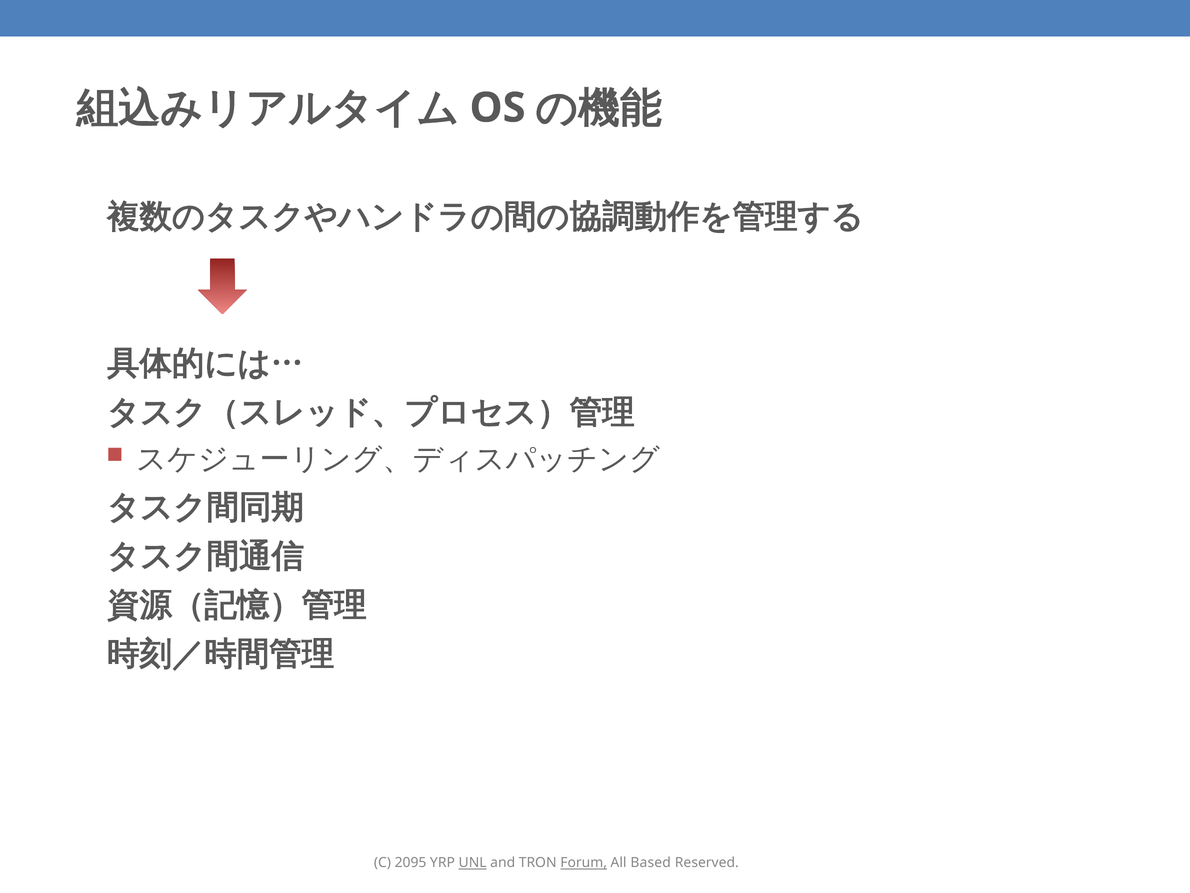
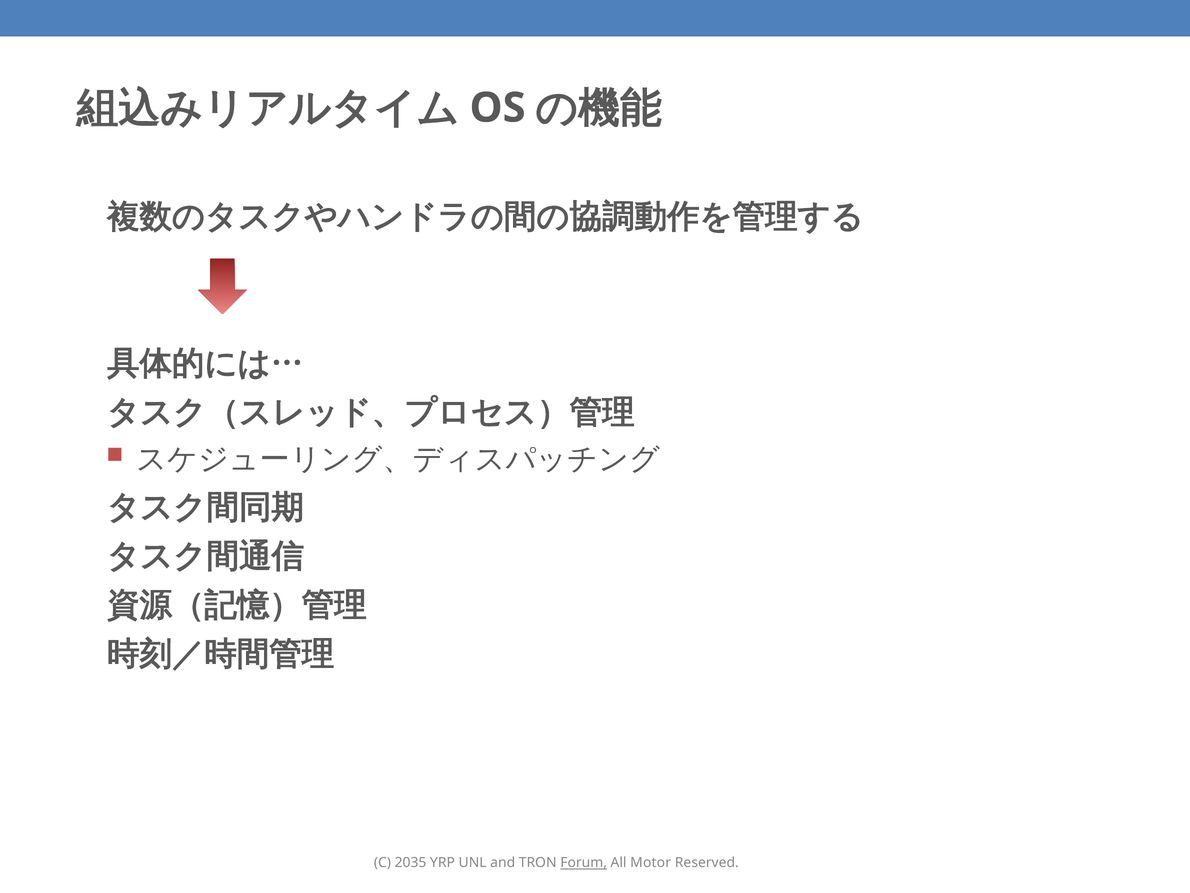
2095: 2095 -> 2035
UNL underline: present -> none
Based: Based -> Motor
